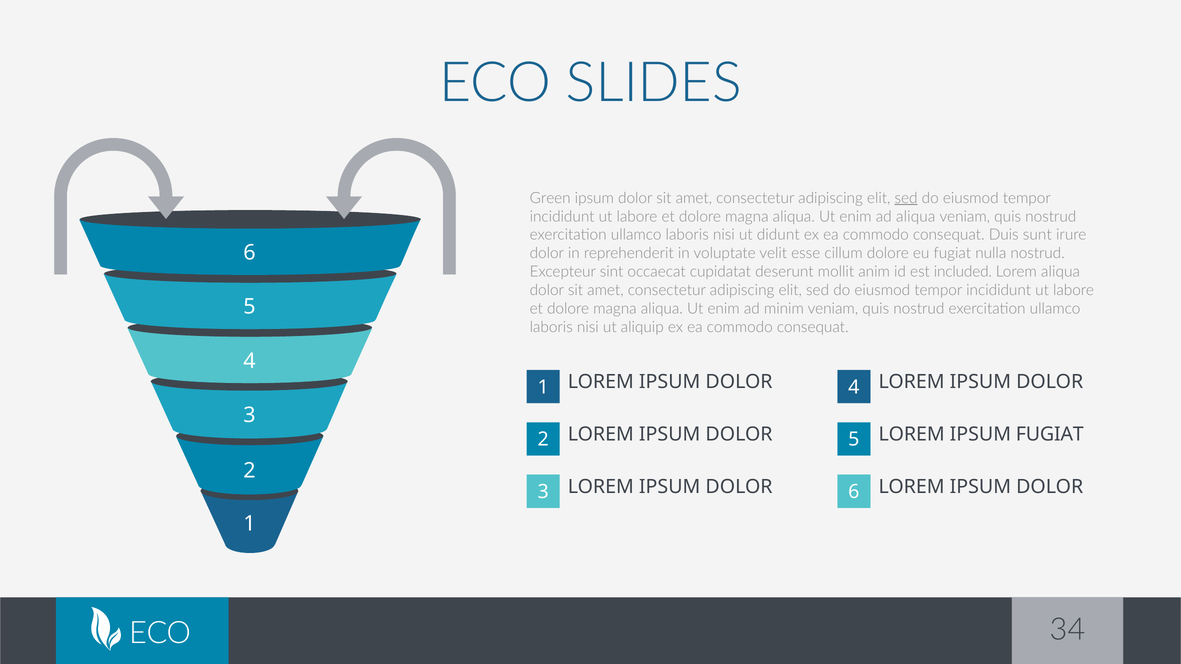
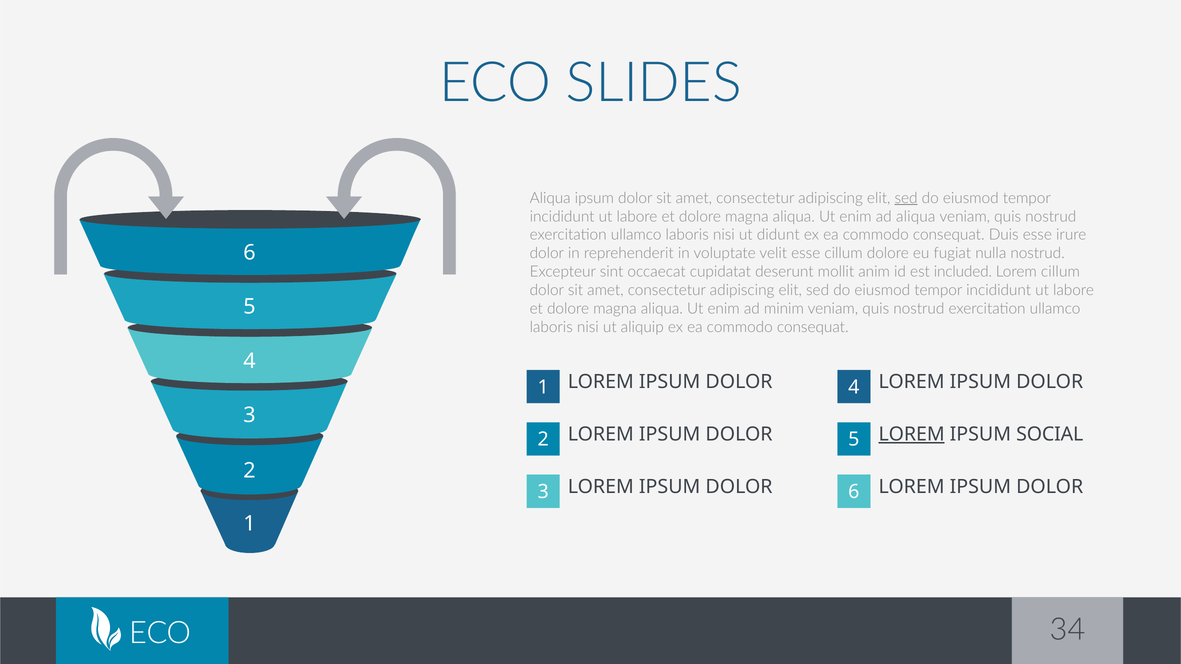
Green at (550, 198): Green -> Aliqua
Duis sunt: sunt -> esse
Lorem aliqua: aliqua -> cillum
LOREM at (912, 434) underline: none -> present
IPSUM FUGIAT: FUGIAT -> SOCIAL
